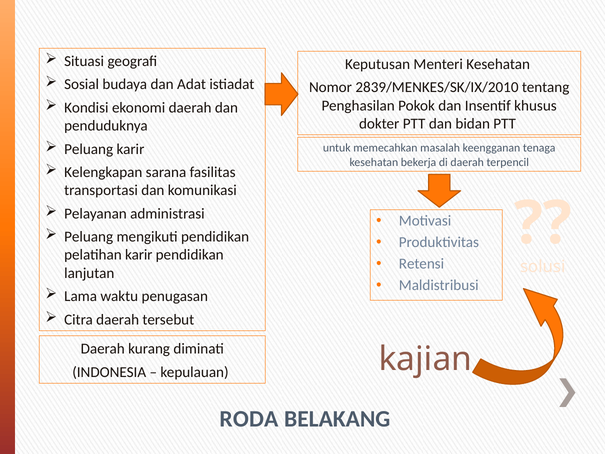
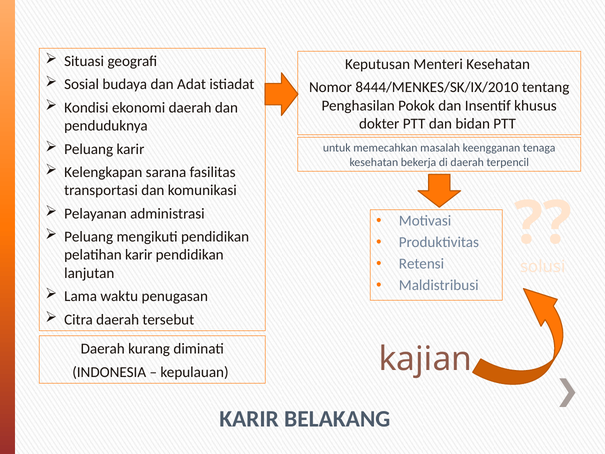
2839/MENKES/SK/IX/2010: 2839/MENKES/SK/IX/2010 -> 8444/MENKES/SK/IX/2010
RODA at (249, 419): RODA -> KARIR
